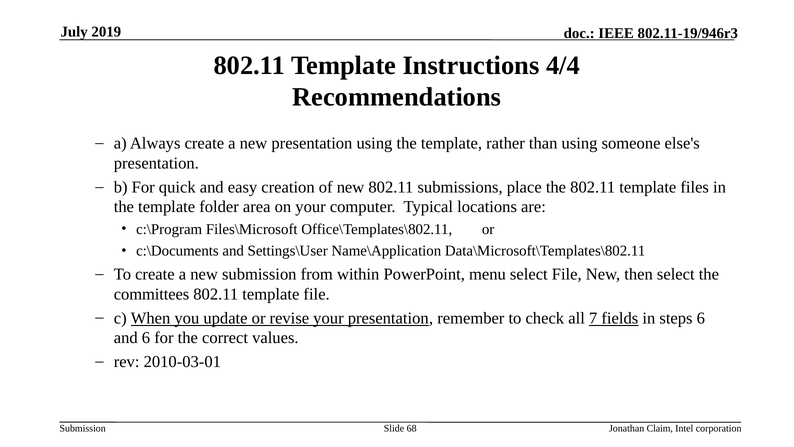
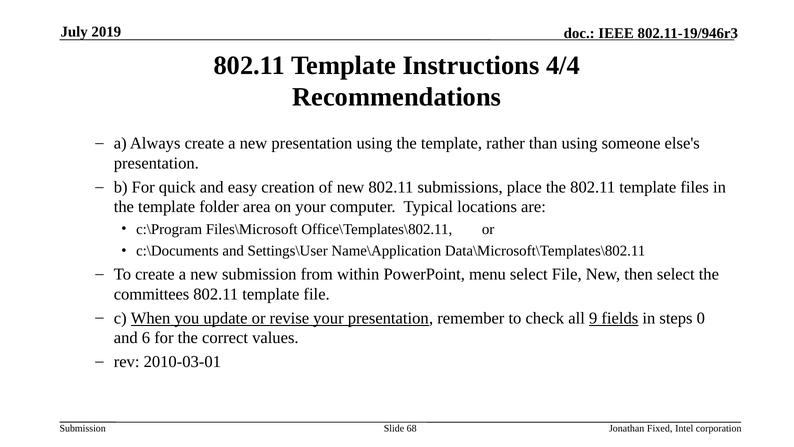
7: 7 -> 9
steps 6: 6 -> 0
Claim: Claim -> Fixed
